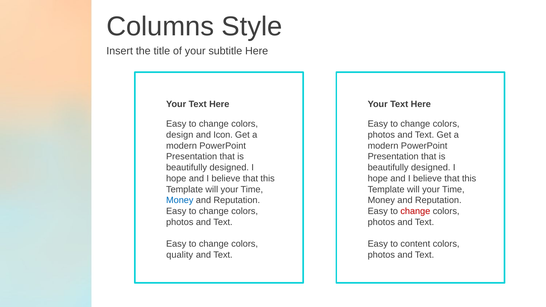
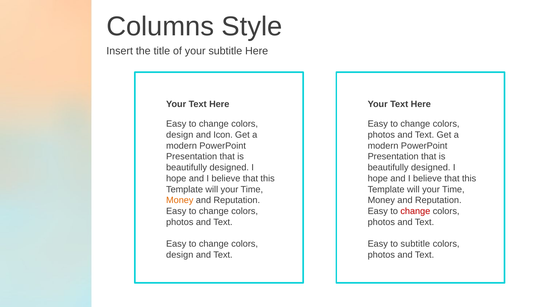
Money at (180, 200) colour: blue -> orange
to content: content -> subtitle
quality at (180, 255): quality -> design
